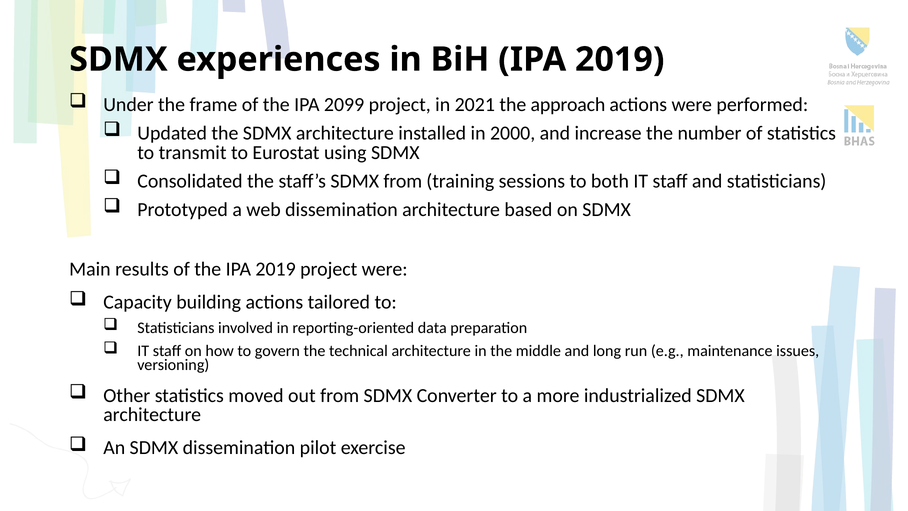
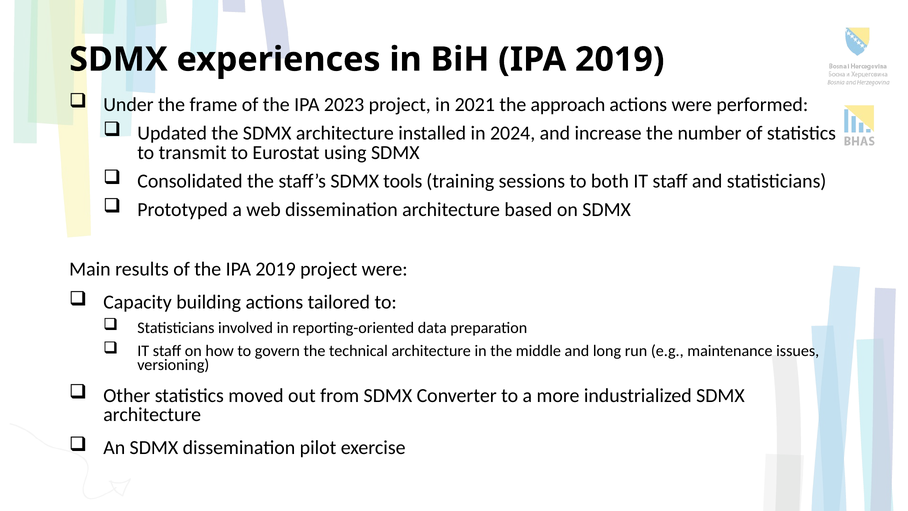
2099: 2099 -> 2023
2000: 2000 -> 2024
SDMX from: from -> tools
